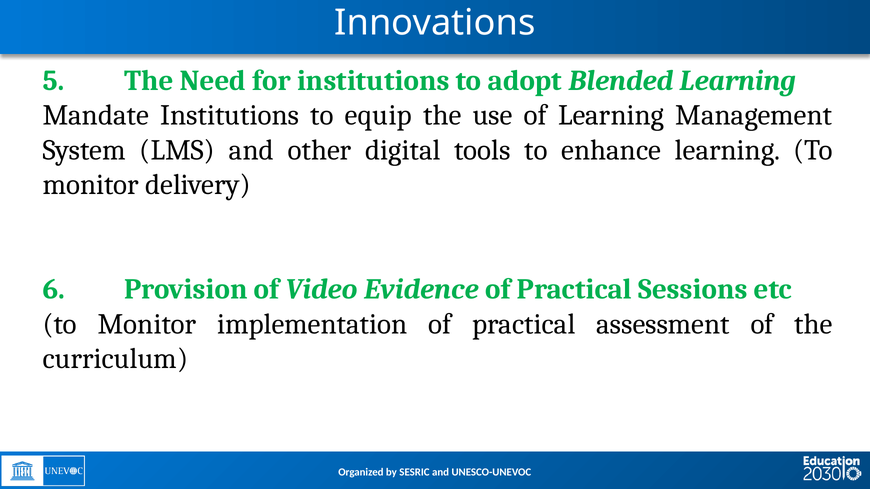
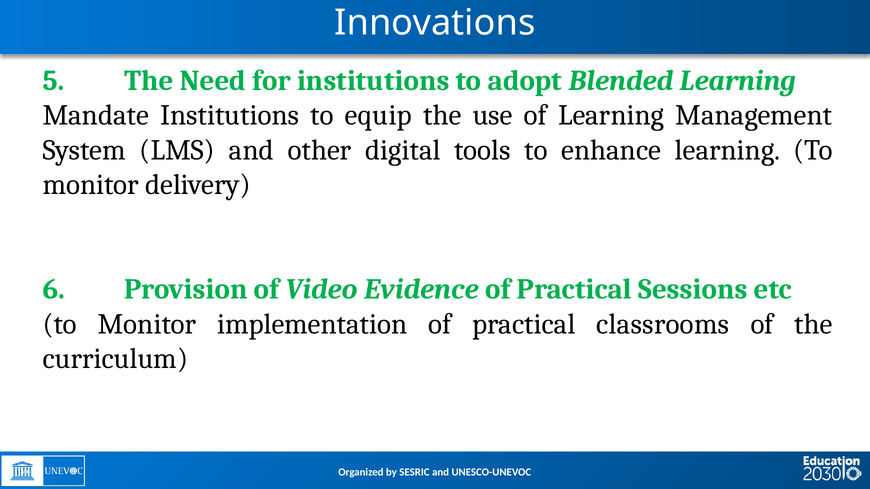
assessment: assessment -> classrooms
